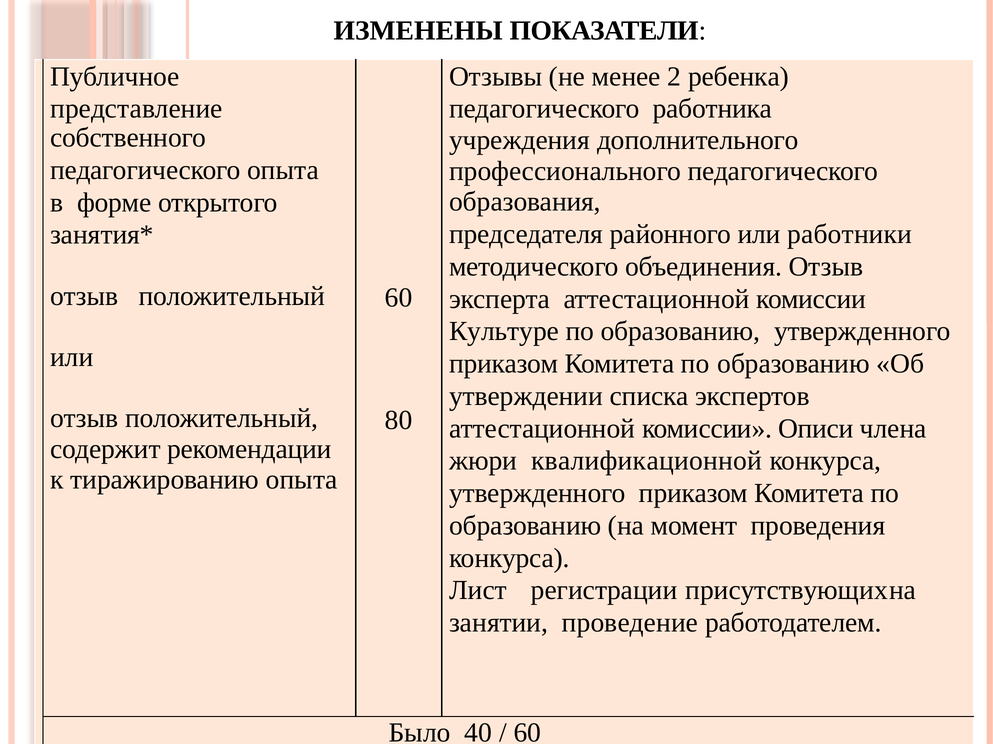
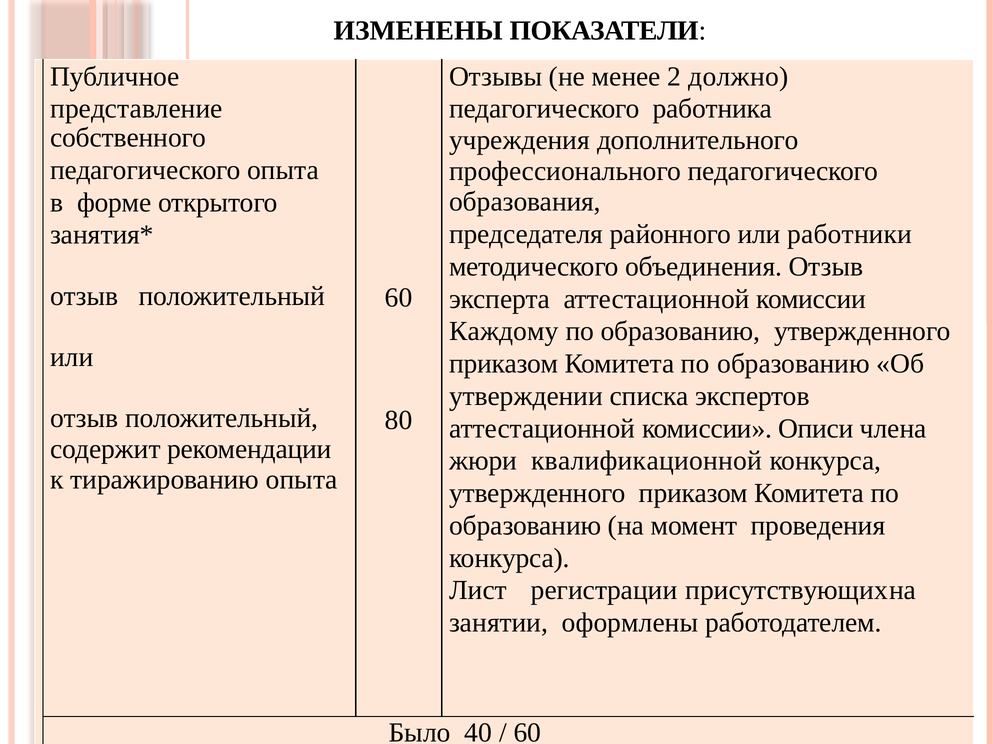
ребенка: ребенка -> должно
Культуре: Культуре -> Каждому
проведение: проведение -> оформлены
